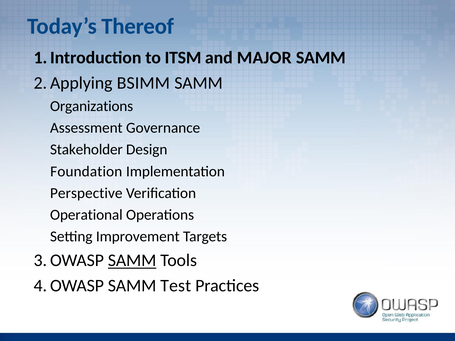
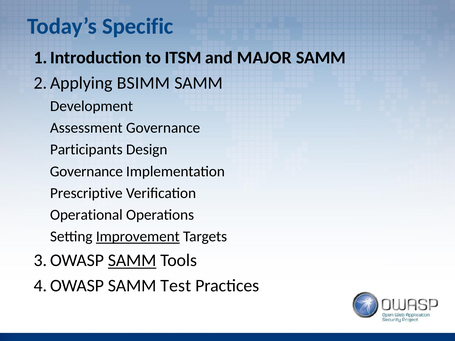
Thereof: Thereof -> Specific
Organizations: Organizations -> Development
Stakeholder: Stakeholder -> Participants
Foundation at (86, 171): Foundation -> Governance
Perspective: Perspective -> Prescriptive
Improvement underline: none -> present
